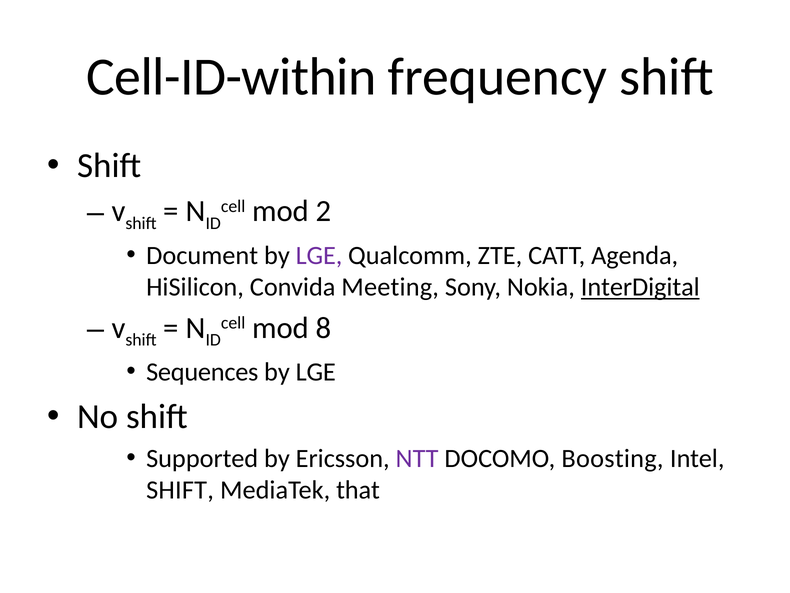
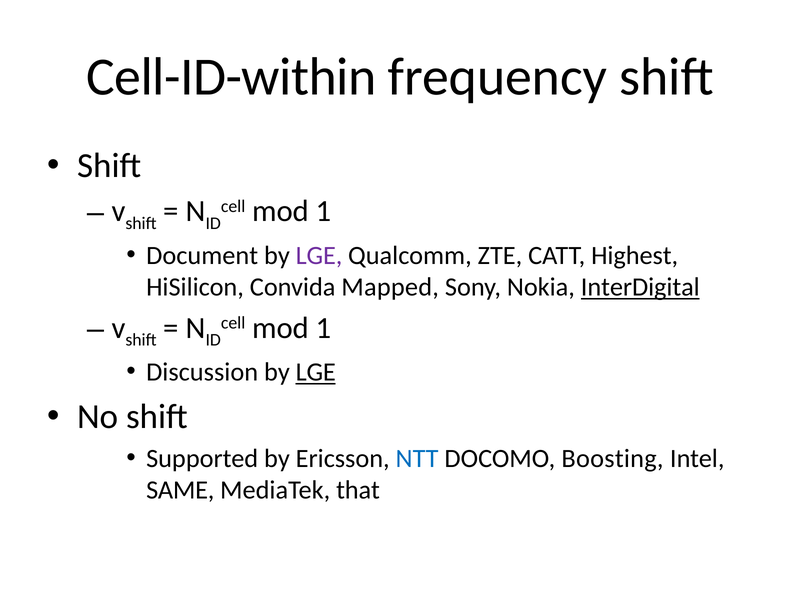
2 at (324, 211): 2 -> 1
Agenda: Agenda -> Highest
Meeting: Meeting -> Mapped
8 at (324, 328): 8 -> 1
Sequences: Sequences -> Discussion
LGE at (316, 372) underline: none -> present
NTT colour: purple -> blue
SHIFT at (180, 490): SHIFT -> SAME
